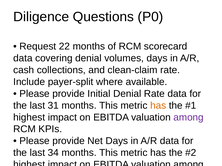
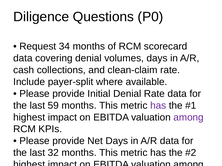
22: 22 -> 34
31: 31 -> 59
has at (158, 106) colour: orange -> purple
34: 34 -> 32
